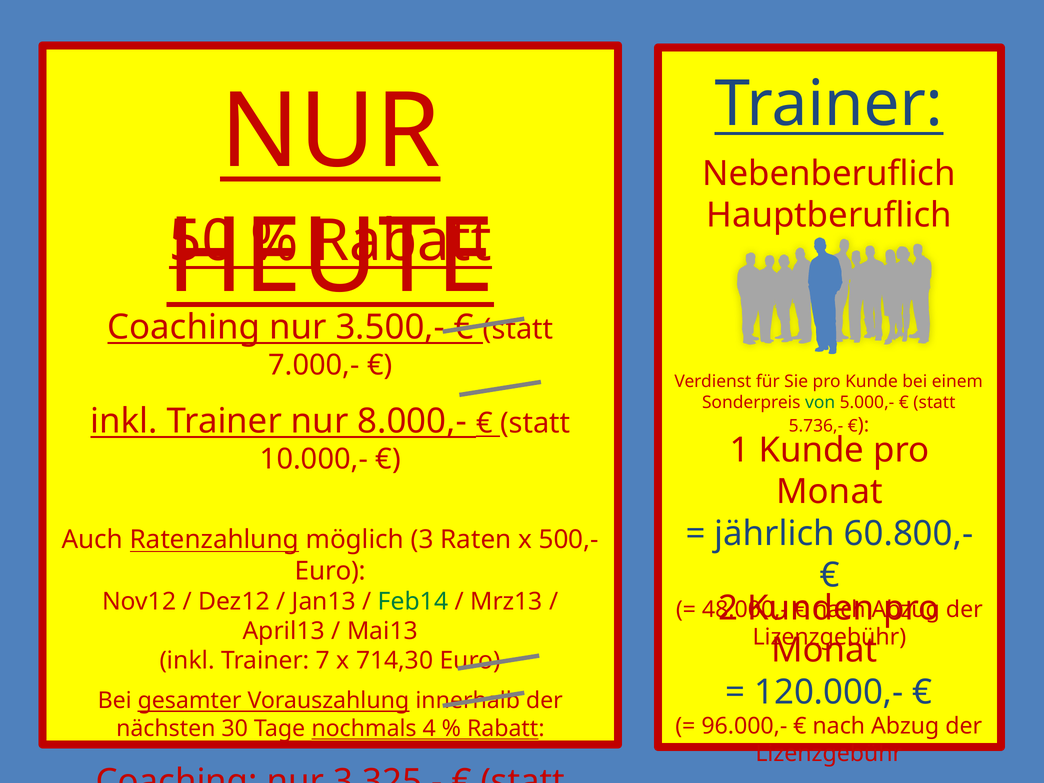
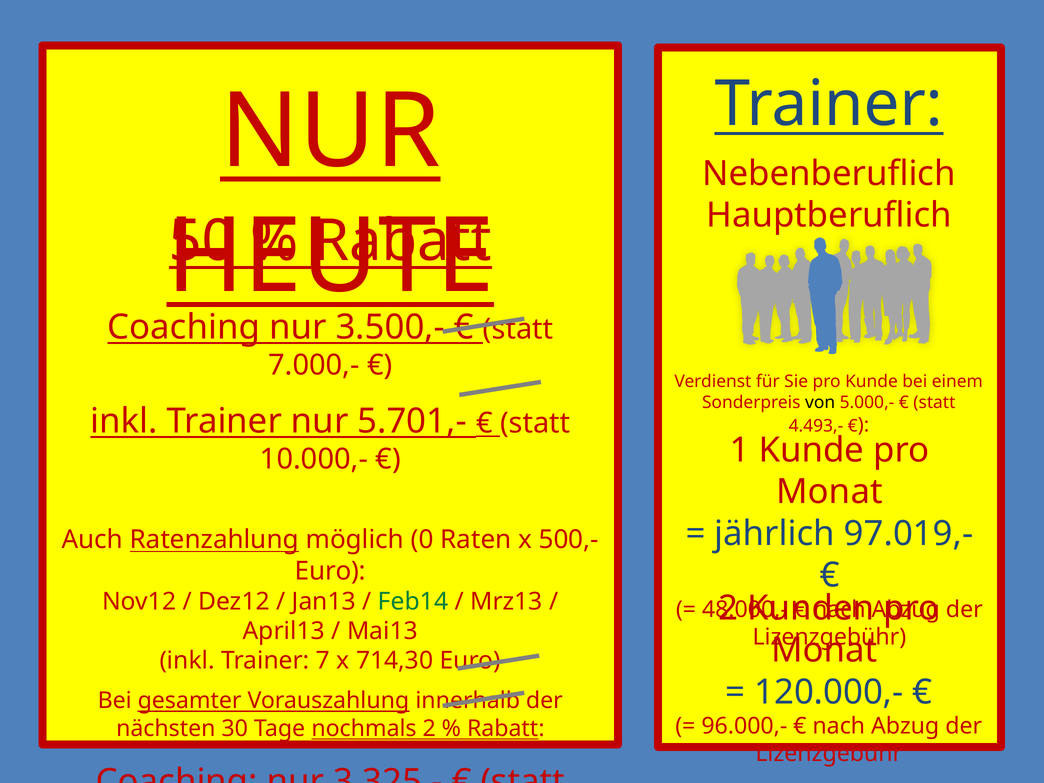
von colour: green -> black
8.000,-: 8.000,- -> 5.701,-
5.736,-: 5.736,- -> 4.493,-
60.800,-: 60.800,- -> 97.019,-
3: 3 -> 0
nochmals 4: 4 -> 2
